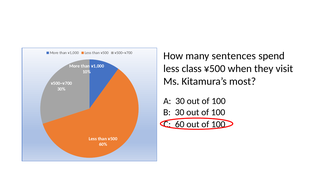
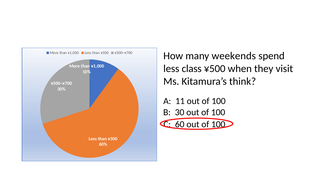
sentences: sentences -> weekends
most: most -> think
A 30: 30 -> 11
